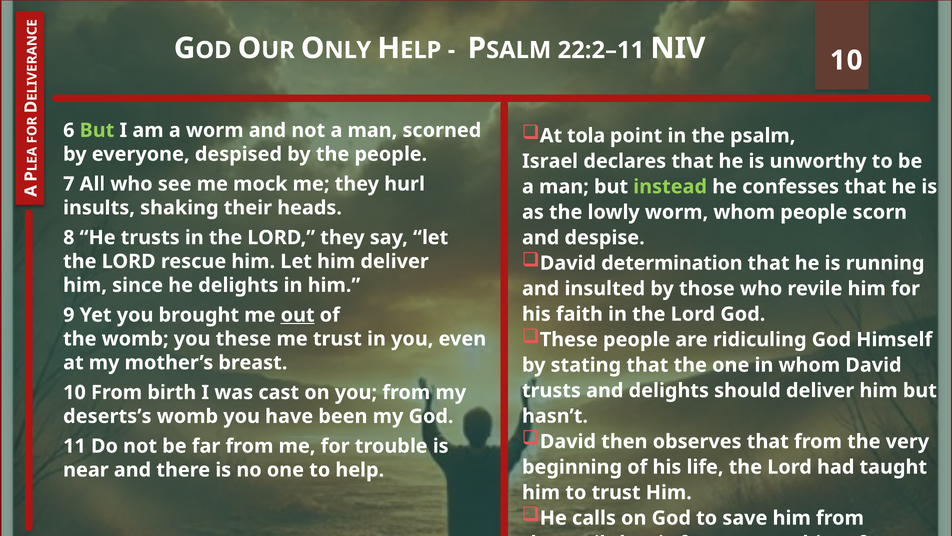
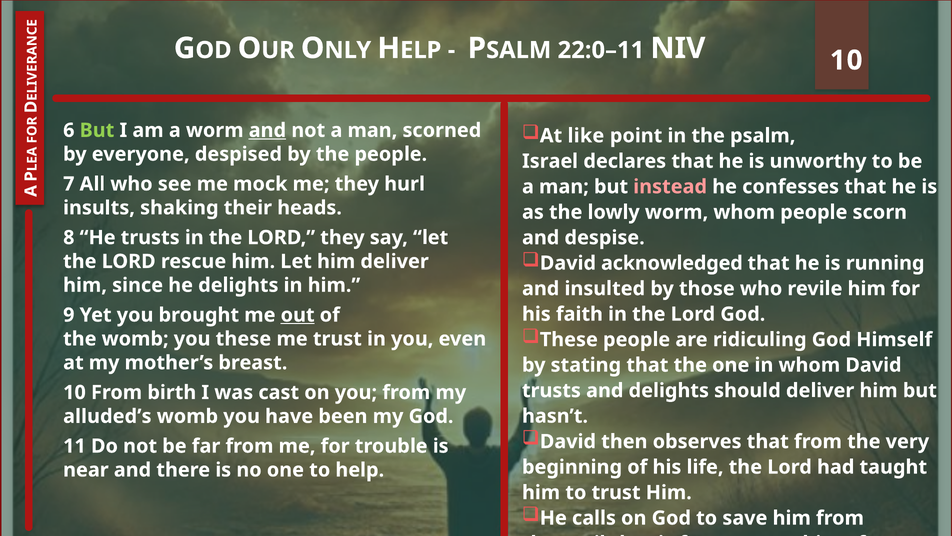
22:2–11: 22:2–11 -> 22:0–11
tola: tola -> like
and at (267, 130) underline: none -> present
instead colour: light green -> pink
determination: determination -> acknowledged
deserts’s: deserts’s -> alluded’s
